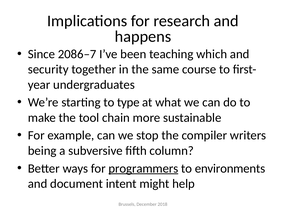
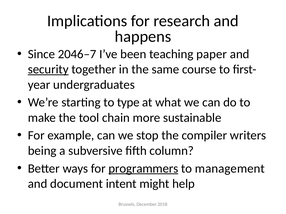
2086–7: 2086–7 -> 2046–7
which: which -> paper
security underline: none -> present
environments: environments -> management
